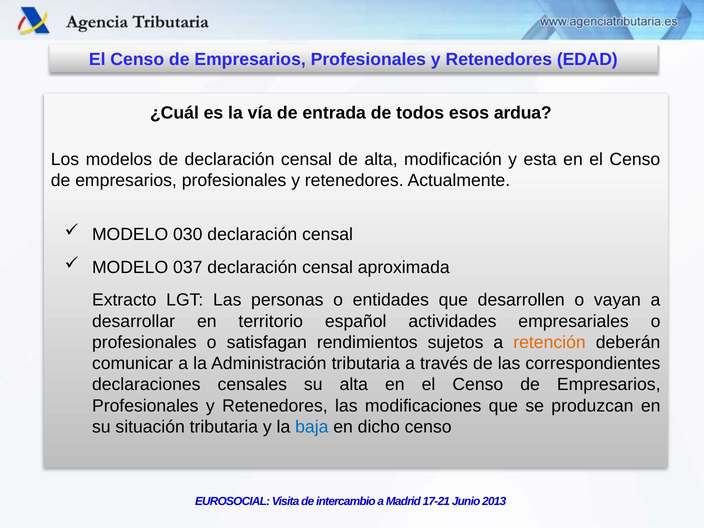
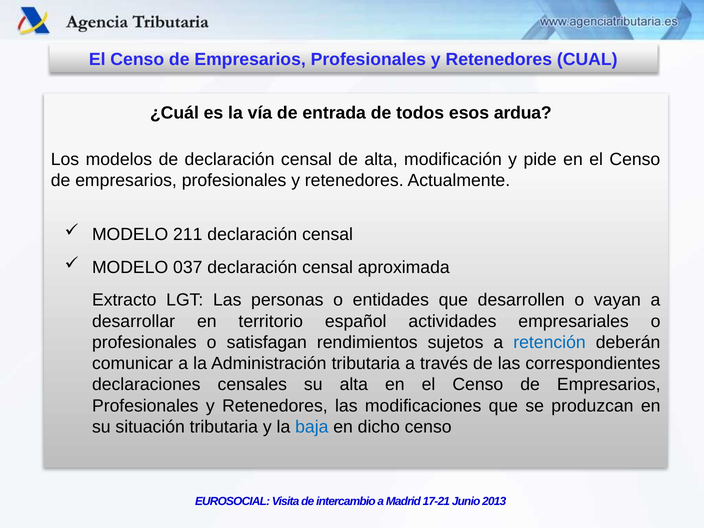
EDAD: EDAD -> CUAL
esta: esta -> pide
030: 030 -> 211
retención colour: orange -> blue
